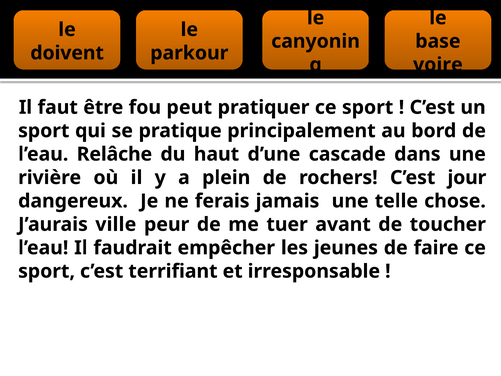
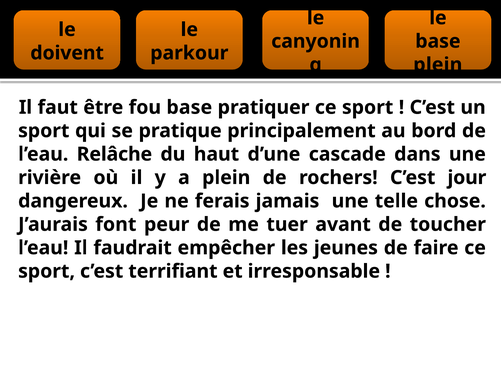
voire at (438, 65): voire -> plein
fou peut: peut -> base
ville: ville -> font
